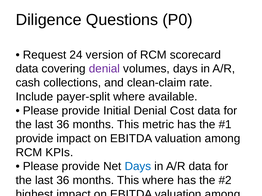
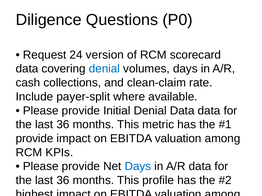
denial at (104, 69) colour: purple -> blue
Denial Cost: Cost -> Data
This where: where -> profile
